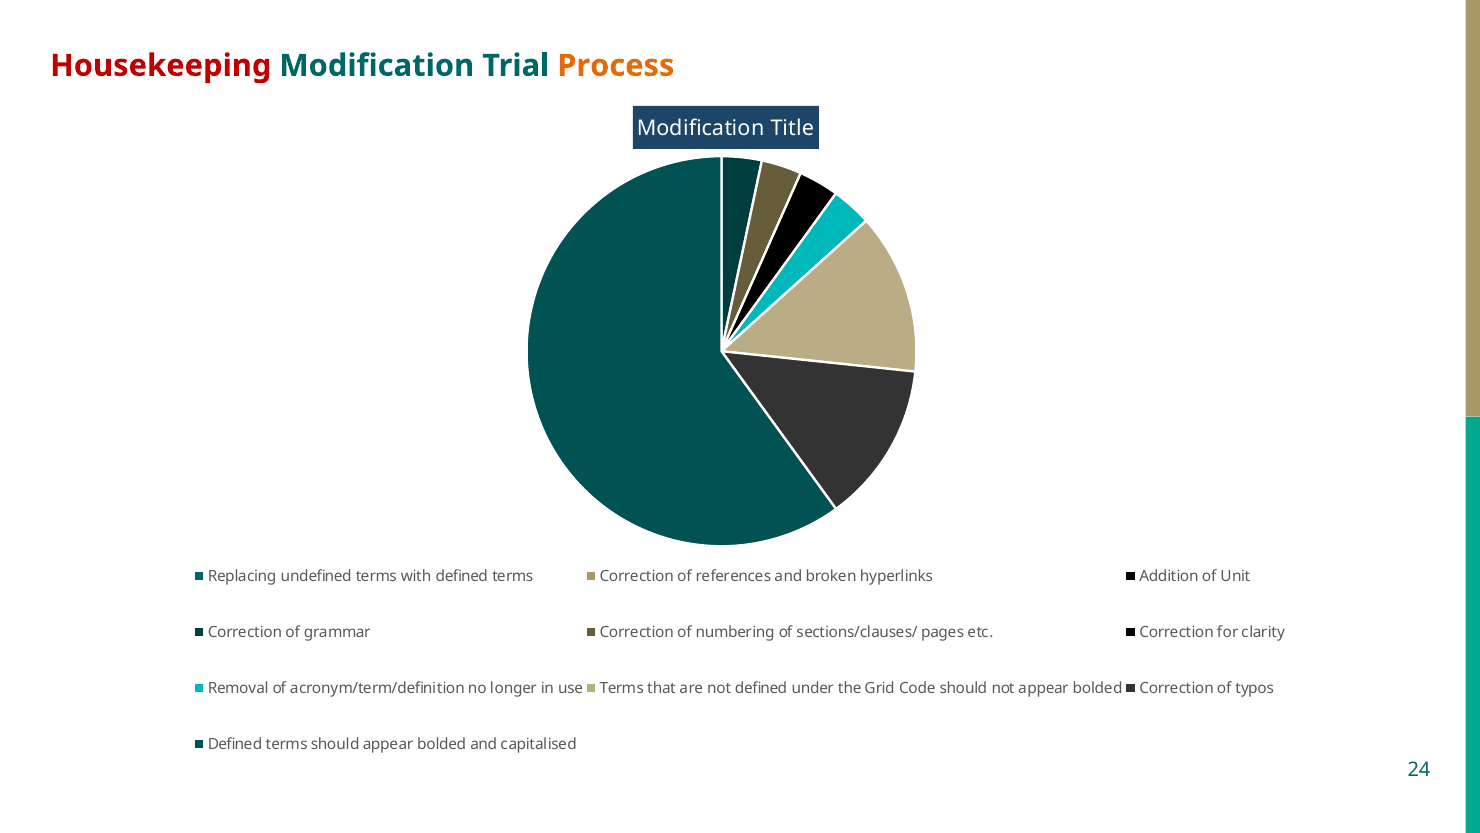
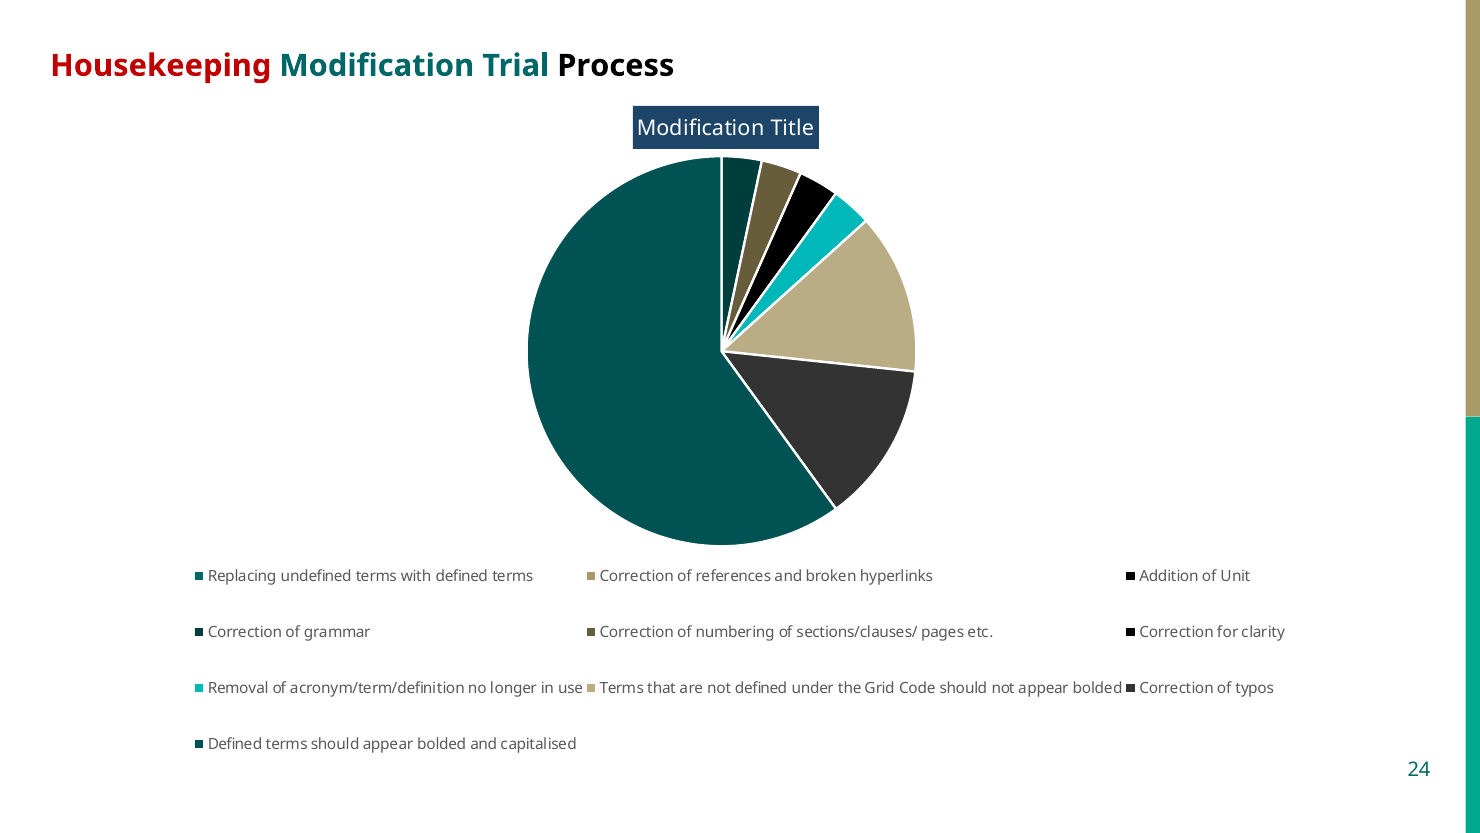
Process colour: orange -> black
